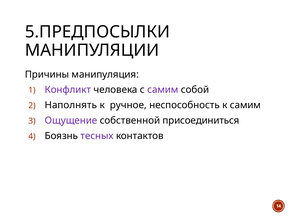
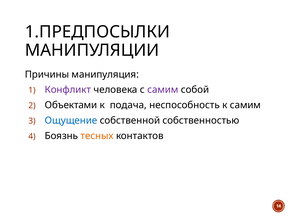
5.ПРЕДПОСЫЛКИ: 5.ПРЕДПОСЫЛКИ -> 1.ПРЕДПОСЫЛКИ
Наполнять: Наполнять -> Объектами
ручное: ручное -> подача
Ощущение colour: purple -> blue
присоединиться: присоединиться -> собственностью
тесных colour: purple -> orange
